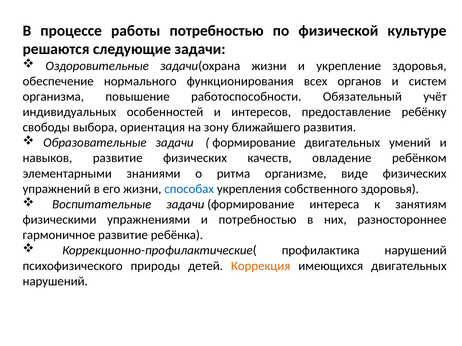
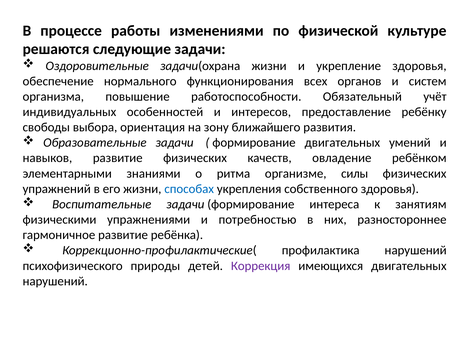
работы потребностью: потребностью -> изменениями
виде: виде -> силы
Коррекция colour: orange -> purple
